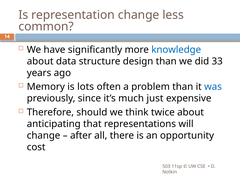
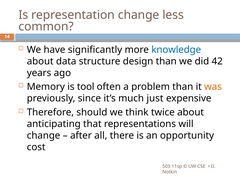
33: 33 -> 42
lots: lots -> tool
was colour: blue -> orange
